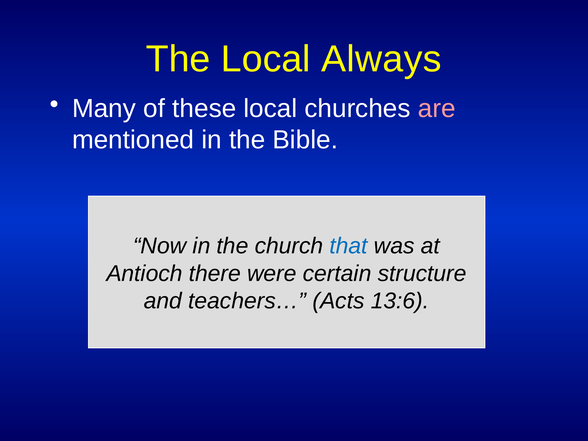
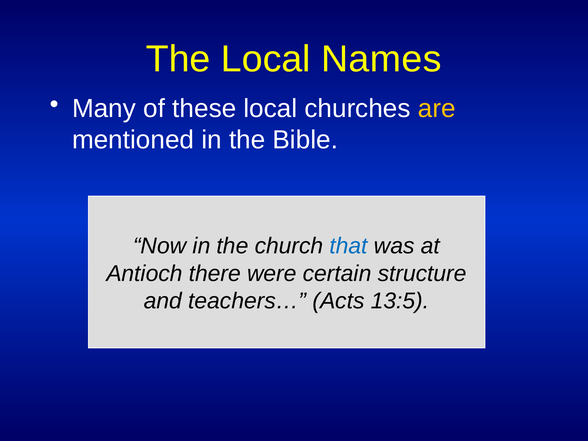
Always: Always -> Names
are colour: pink -> yellow
13:6: 13:6 -> 13:5
